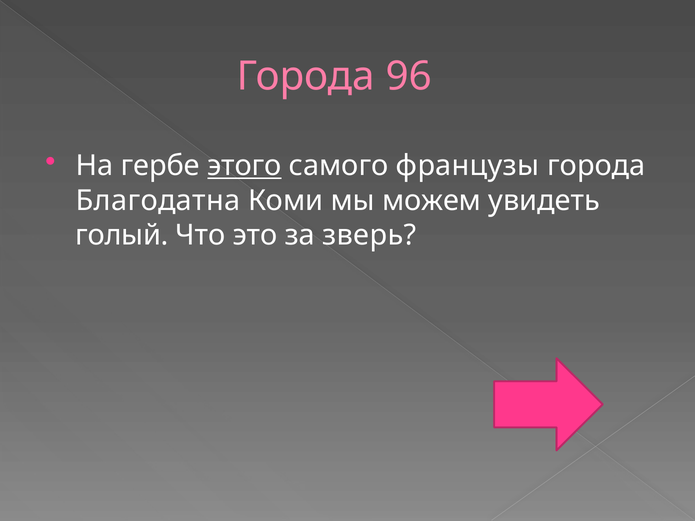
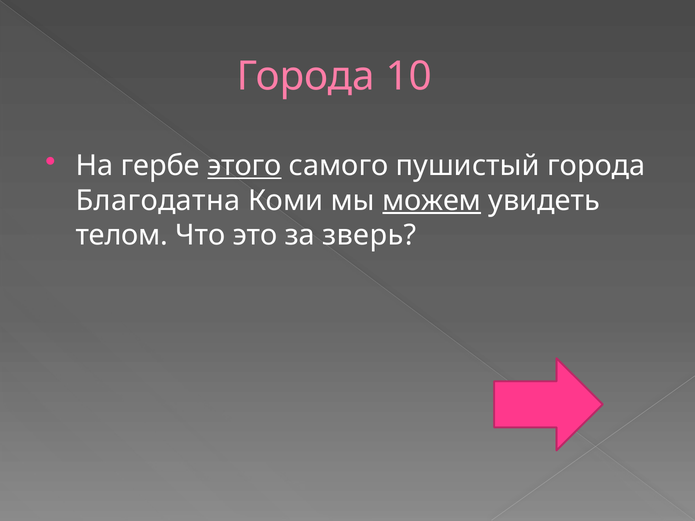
96: 96 -> 10
французы: французы -> пушистый
можем underline: none -> present
голый: голый -> телом
